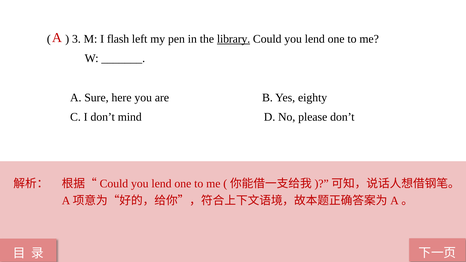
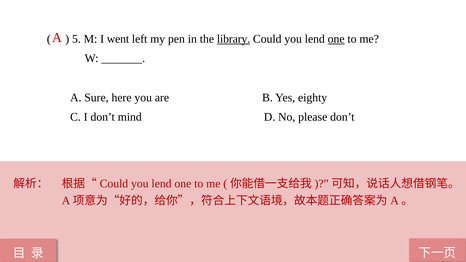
3: 3 -> 5
flash: flash -> went
one at (336, 39) underline: none -> present
